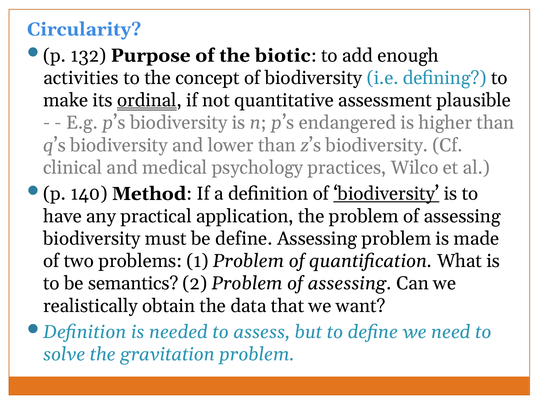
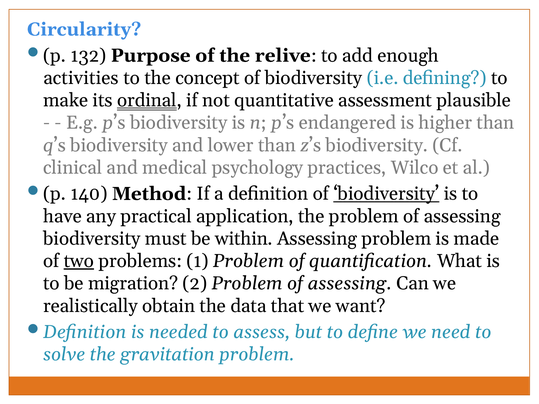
biotic: biotic -> relive
be define: define -> within
two underline: none -> present
semantics: semantics -> migration
